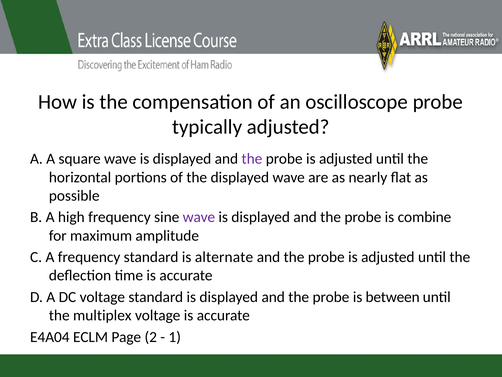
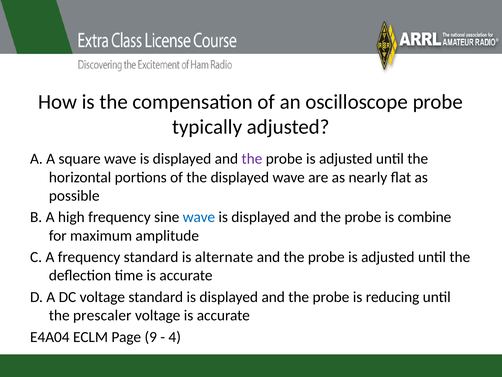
wave at (199, 217) colour: purple -> blue
between: between -> reducing
multiplex: multiplex -> prescaler
2: 2 -> 9
1: 1 -> 4
